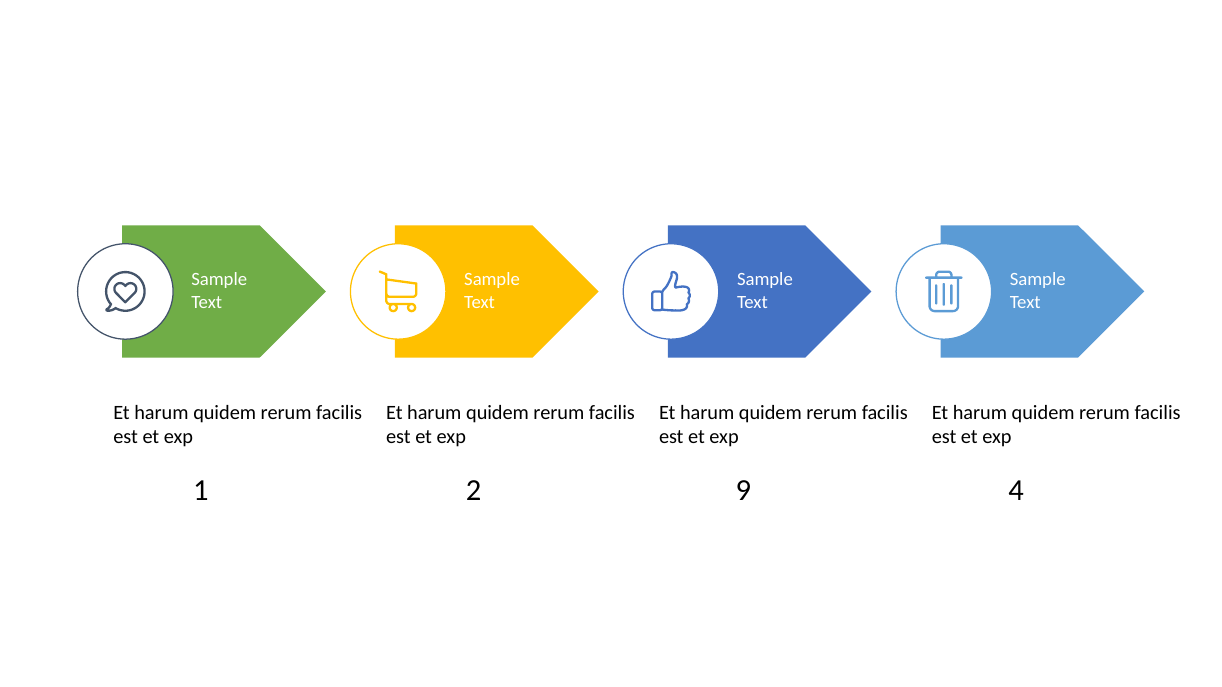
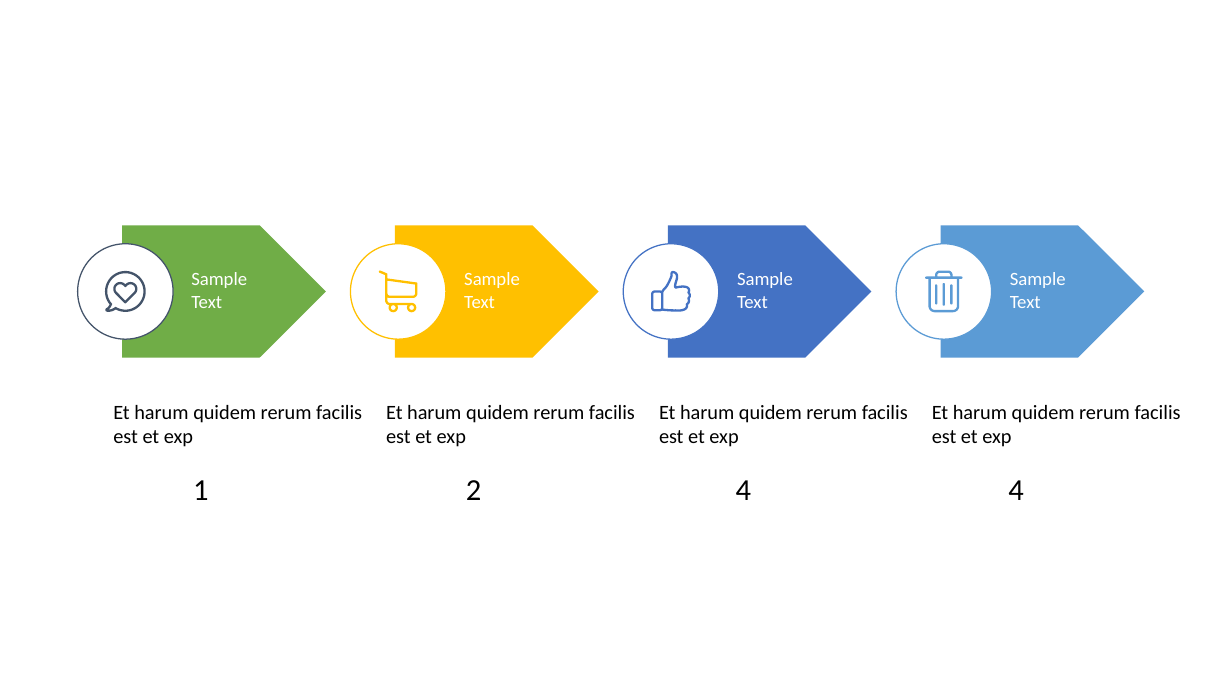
2 9: 9 -> 4
